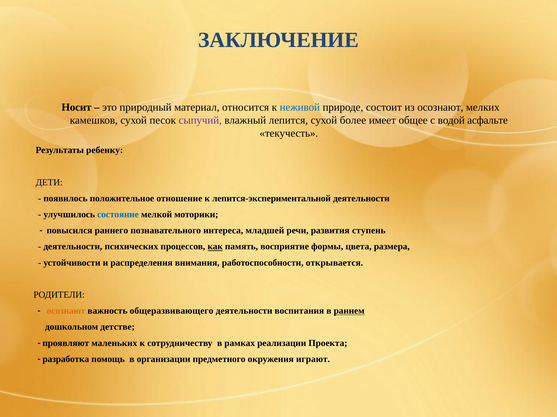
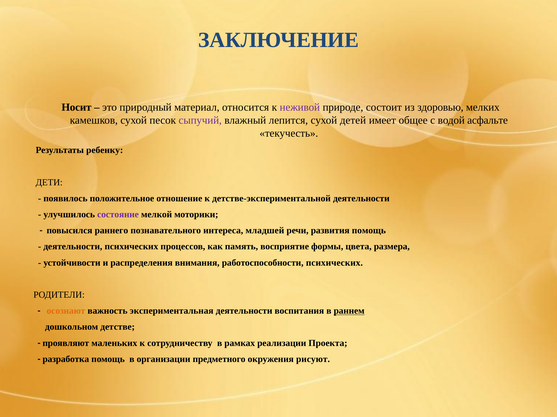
неживой colour: blue -> purple
из осознают: осознают -> здоровью
более: более -> детей
лепится-экспериментальной: лепится-экспериментальной -> детстве-экспериментальной
состояние colour: blue -> purple
развития ступень: ступень -> помощь
как underline: present -> none
работоспособности открывается: открывается -> психических
общеразвивающего: общеразвивающего -> экспериментальная
играют: играют -> рисуют
